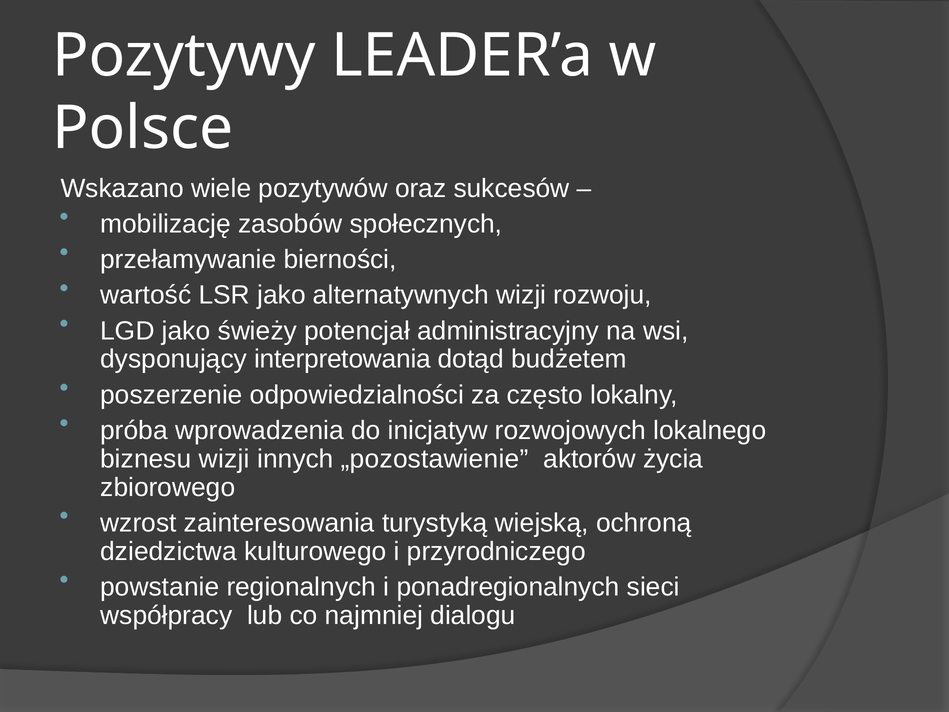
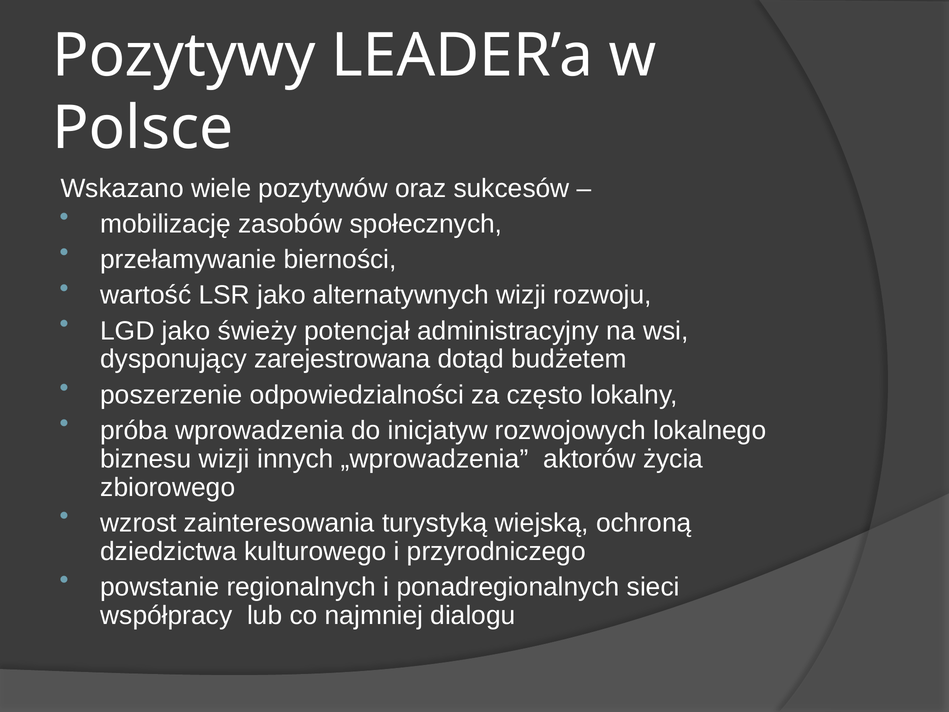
interpretowania: interpretowania -> zarejestrowana
„pozostawienie: „pozostawienie -> „wprowadzenia
